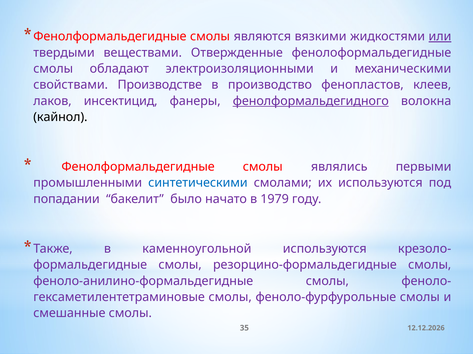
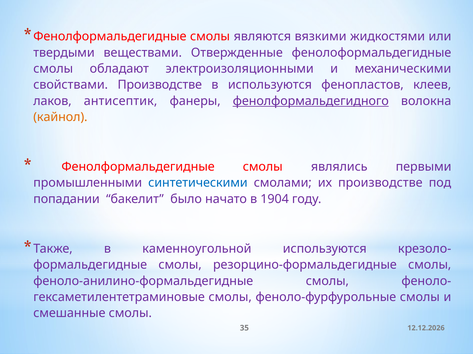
или underline: present -> none
в производство: производство -> используются
инсектицид: инсектицид -> антисептик
кайнол colour: black -> orange
их используются: используются -> производстве
1979: 1979 -> 1904
